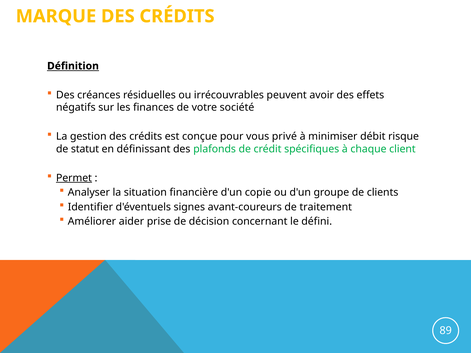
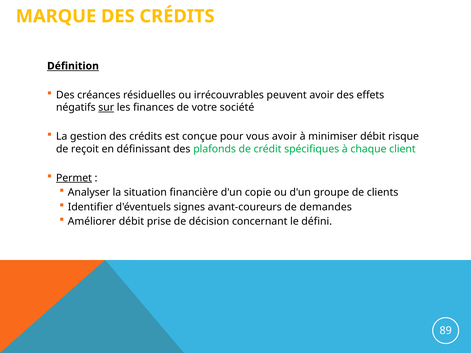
sur underline: none -> present
vous privé: privé -> avoir
statut: statut -> reçoit
traitement: traitement -> demandes
Améliorer aider: aider -> débit
